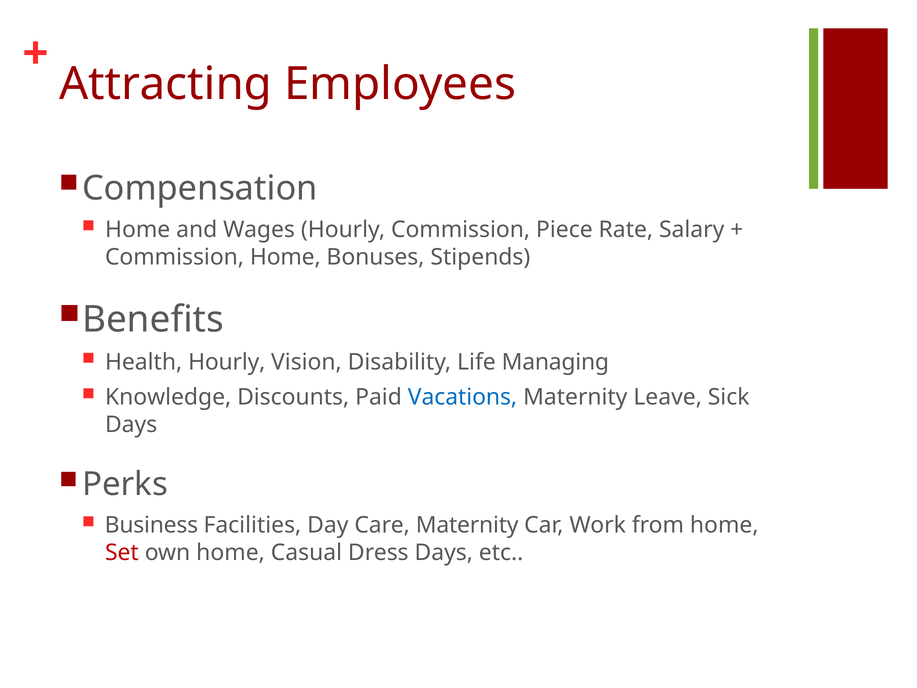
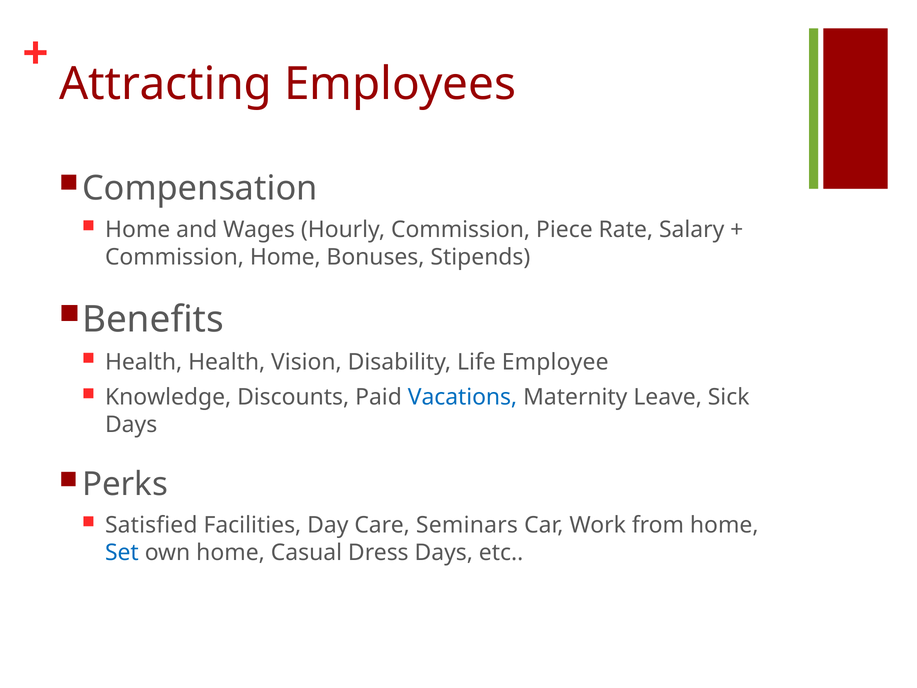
Health Hourly: Hourly -> Health
Managing: Managing -> Employee
Business: Business -> Satisfied
Care Maternity: Maternity -> Seminars
Set colour: red -> blue
